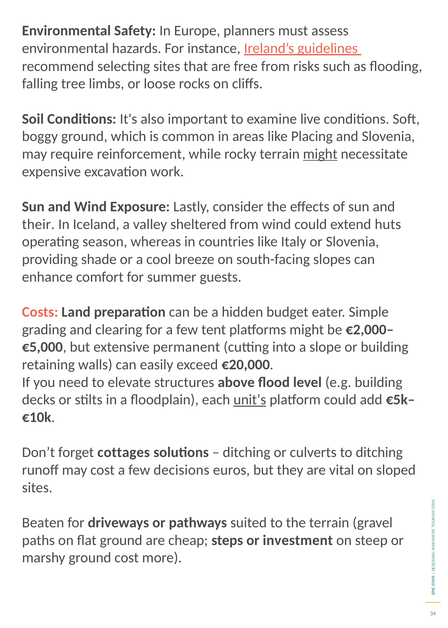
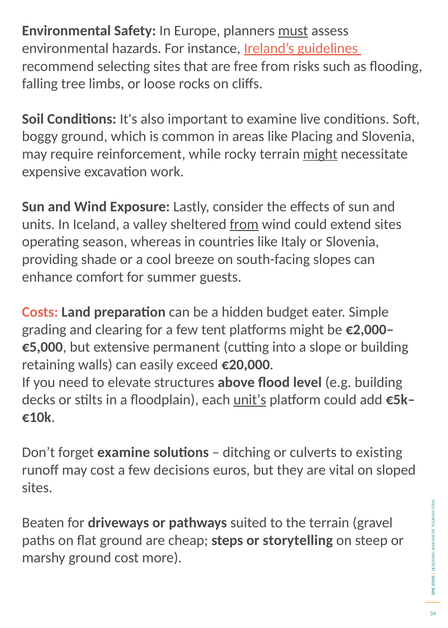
must underline: none -> present
their: their -> units
from at (244, 224) underline: none -> present
extend huts: huts -> sites
forget cottages: cottages -> examine
to ditching: ditching -> existing
investment: investment -> storytelling
